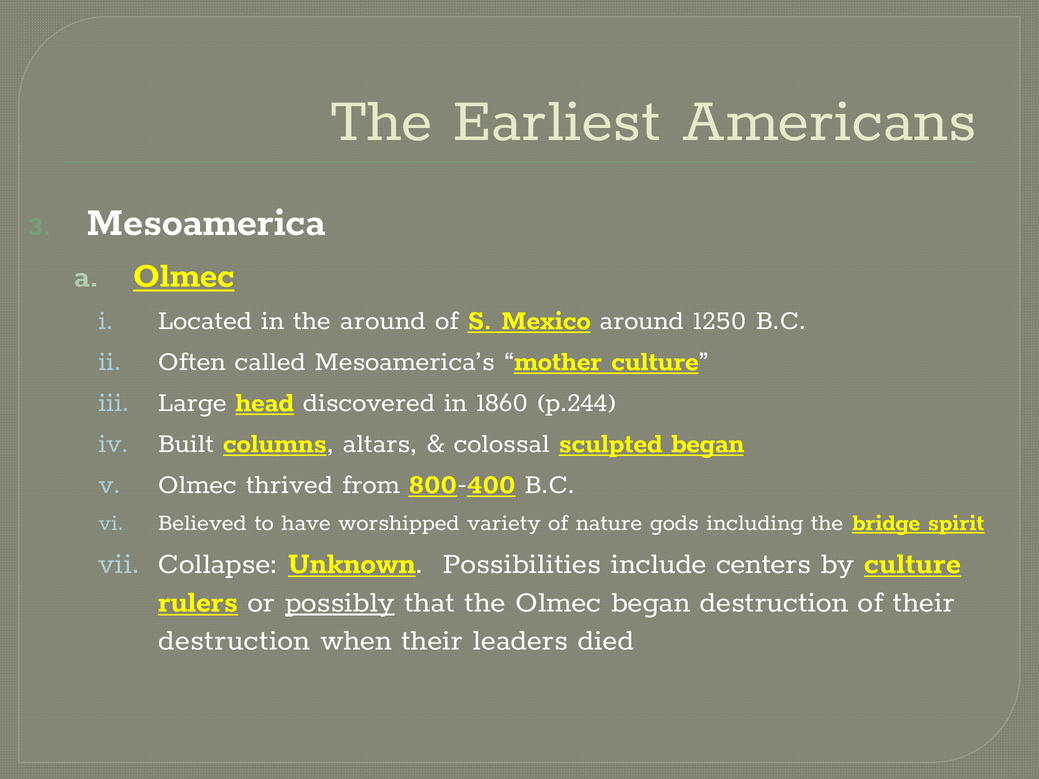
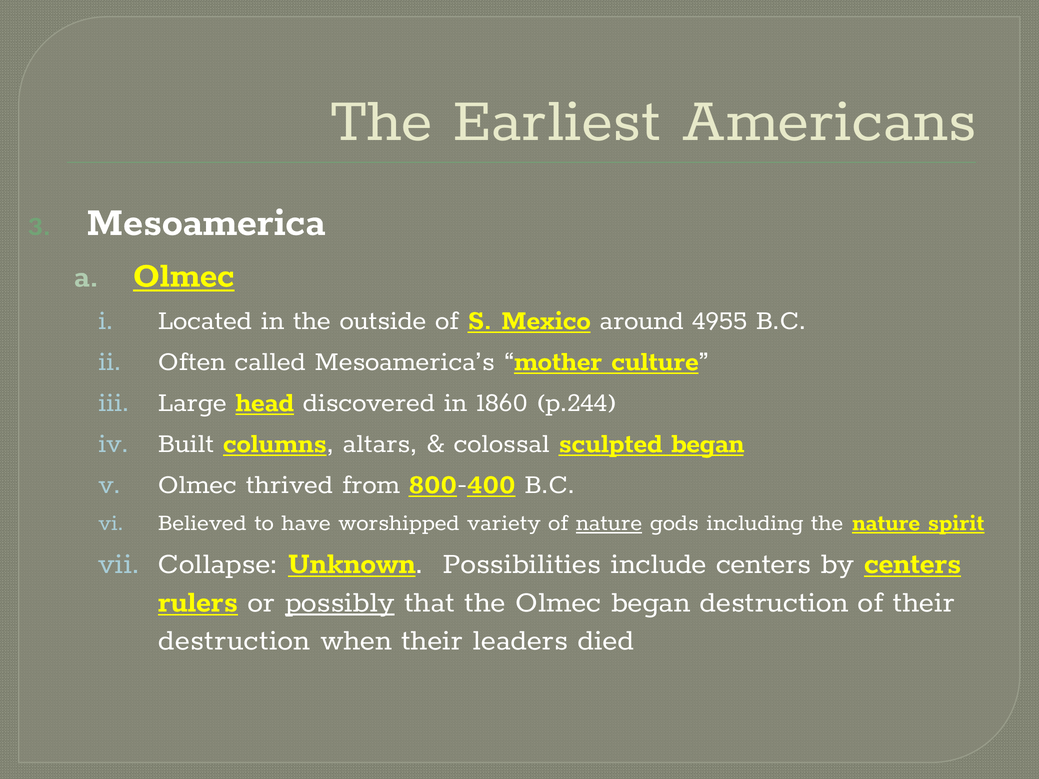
the around: around -> outside
1250: 1250 -> 4955
nature at (609, 522) underline: none -> present
the bridge: bridge -> nature
by culture: culture -> centers
